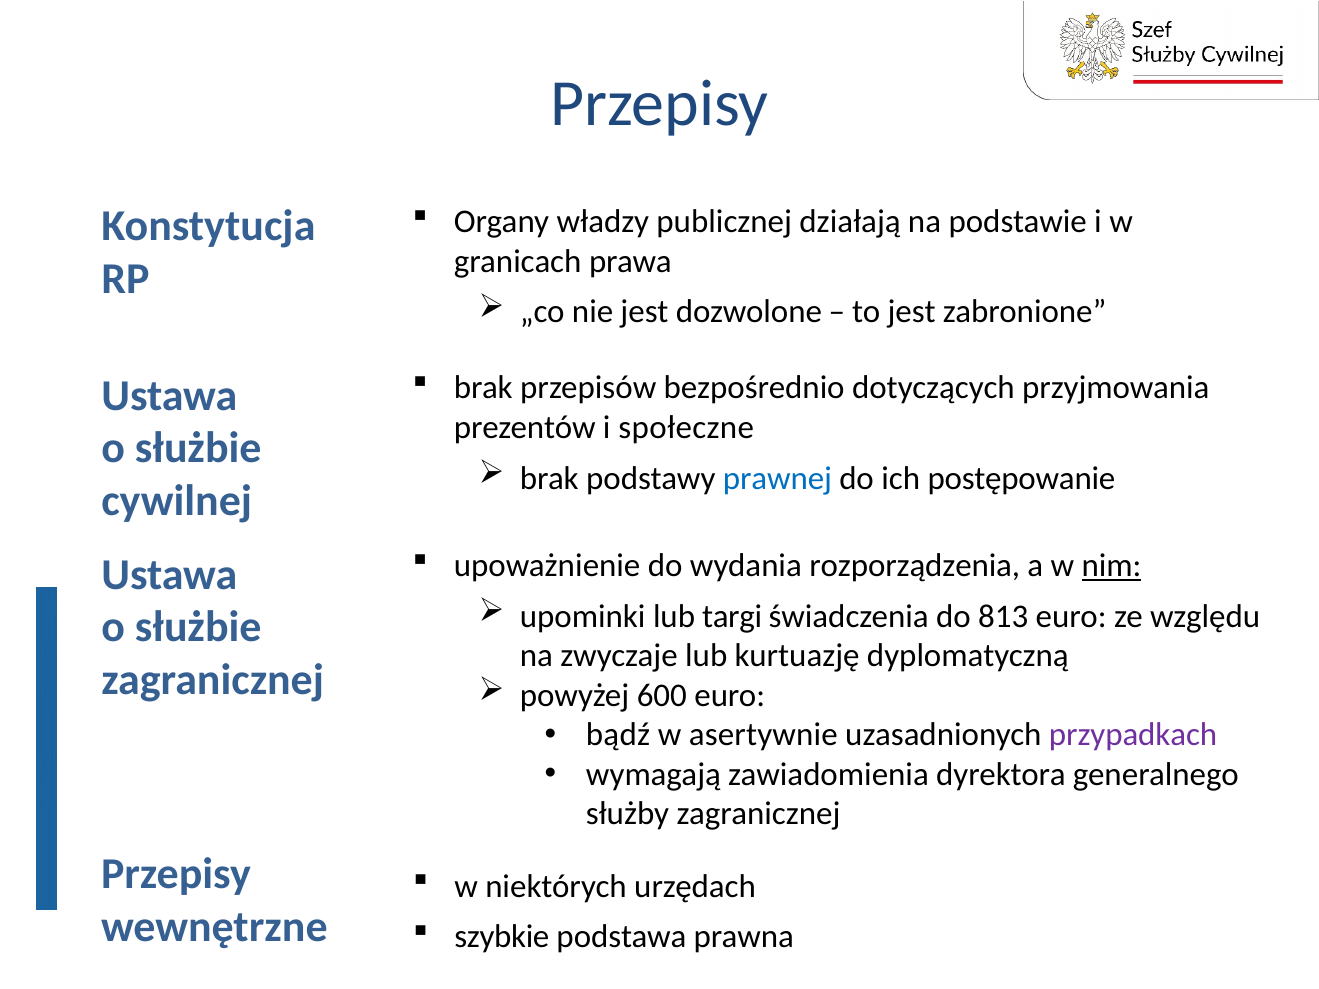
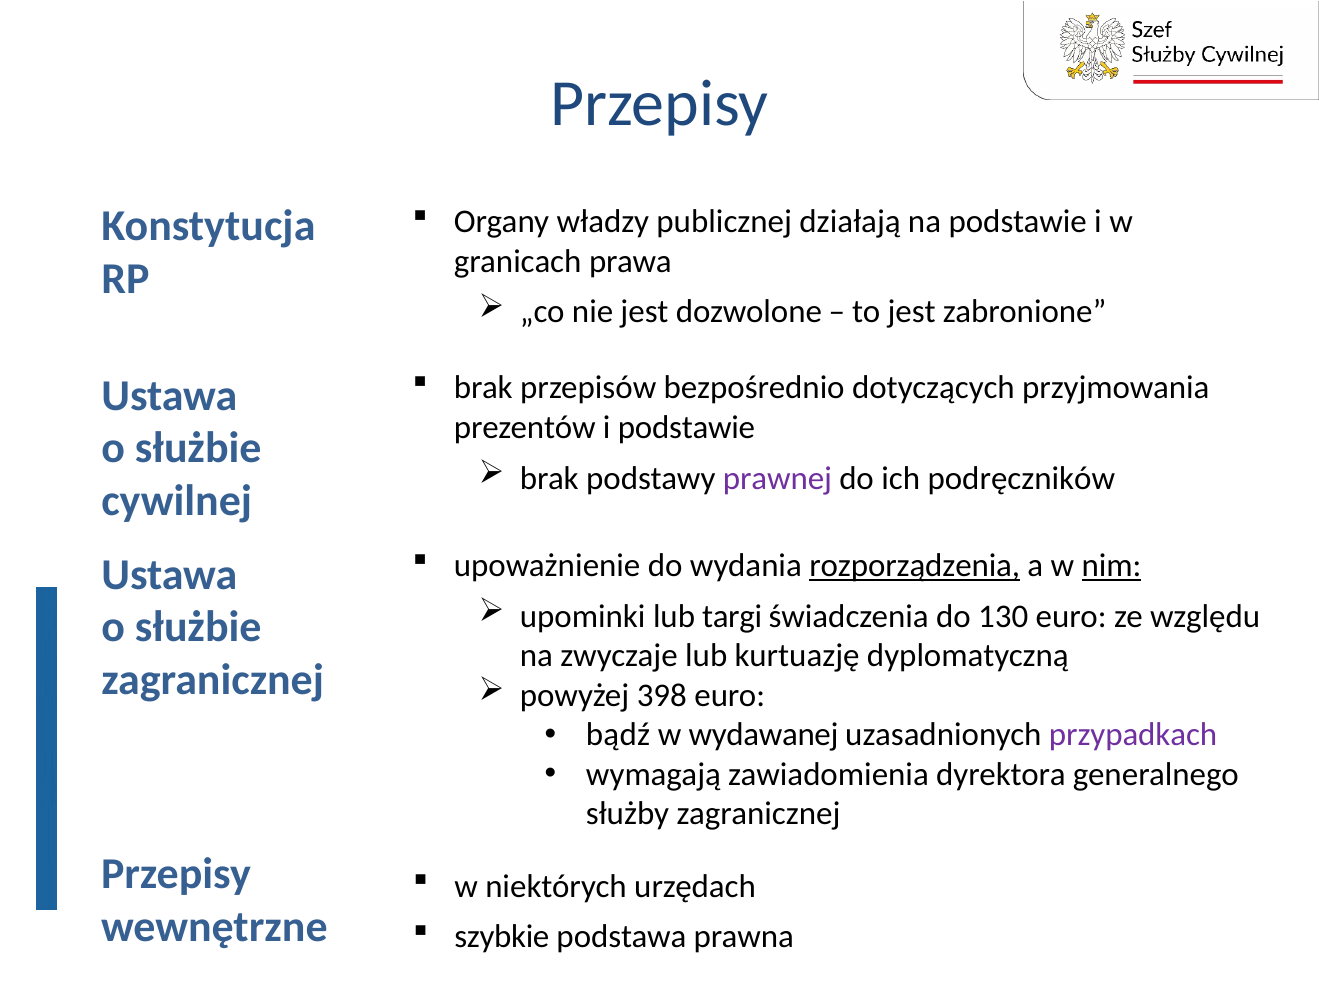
i społeczne: społeczne -> podstawie
prawnej colour: blue -> purple
postępowanie: postępowanie -> podręczników
rozporządzenia underline: none -> present
813: 813 -> 130
600: 600 -> 398
asertywnie: asertywnie -> wydawanej
